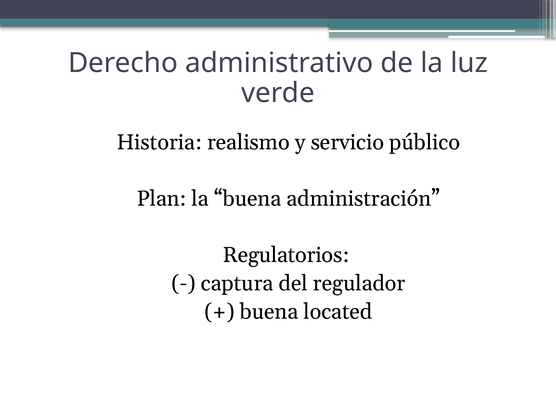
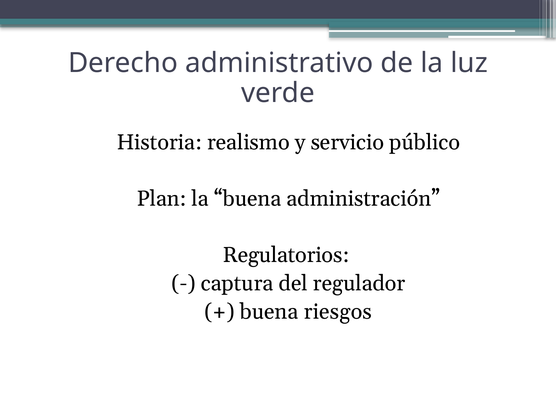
located: located -> riesgos
